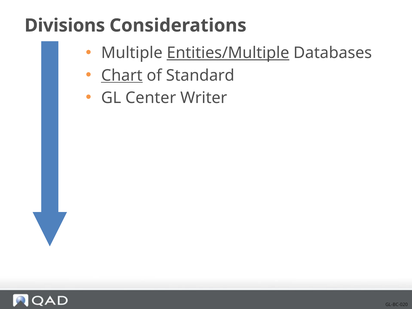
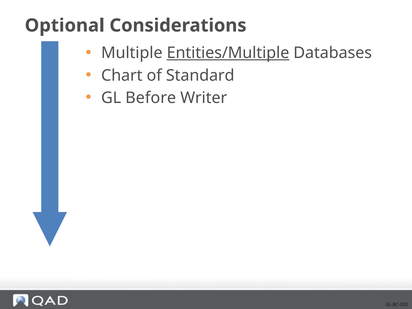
Divisions: Divisions -> Optional
Chart underline: present -> none
Center: Center -> Before
